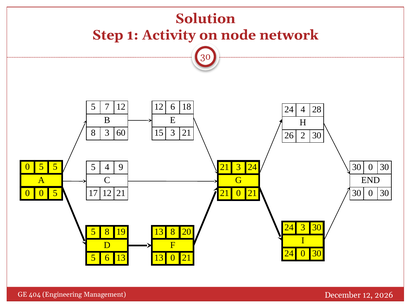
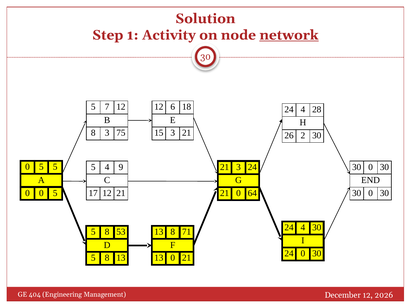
network underline: none -> present
60: 60 -> 75
21 0 21: 21 -> 64
3 at (303, 228): 3 -> 4
19: 19 -> 53
20: 20 -> 71
6 at (107, 258): 6 -> 8
